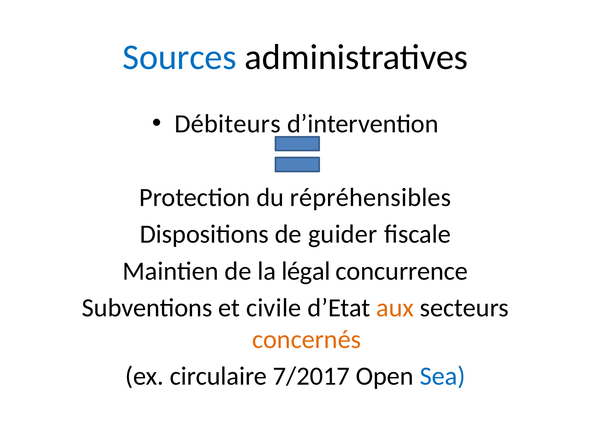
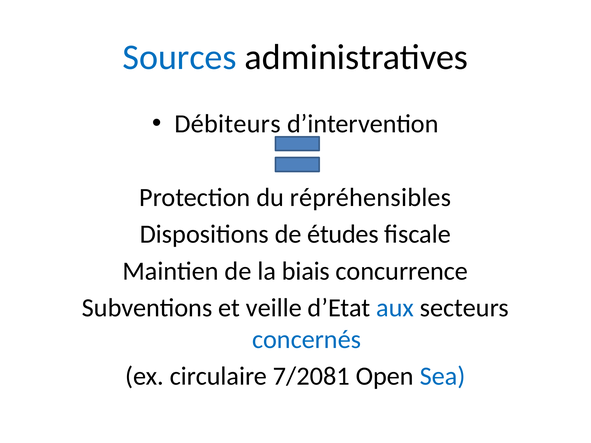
guider: guider -> études
légal: légal -> biais
civile: civile -> veille
aux colour: orange -> blue
concernés colour: orange -> blue
7/2017: 7/2017 -> 7/2081
